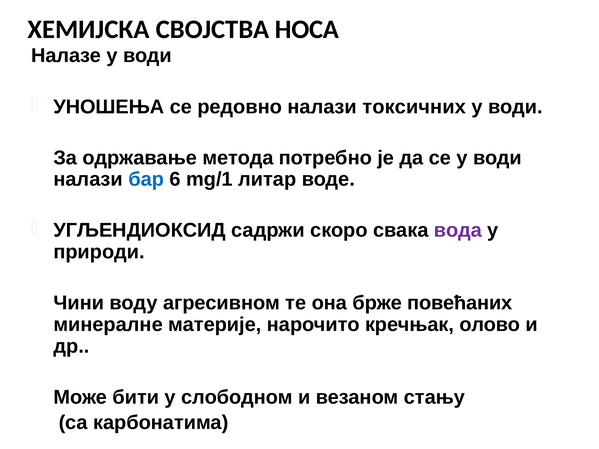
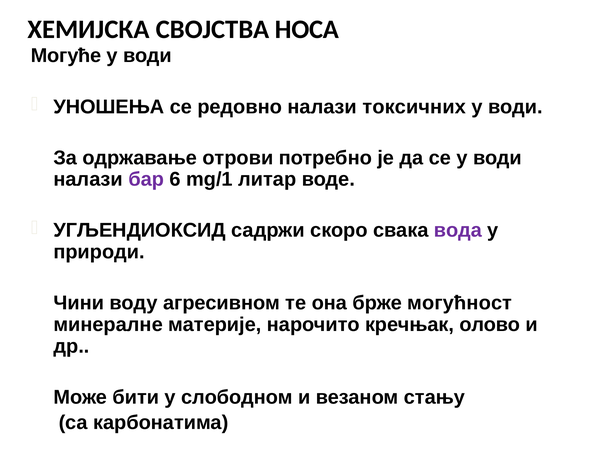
Налазе: Налазе -> Могуће
метода: метода -> отрови
бар colour: blue -> purple
повећаних: повећаних -> могућност
